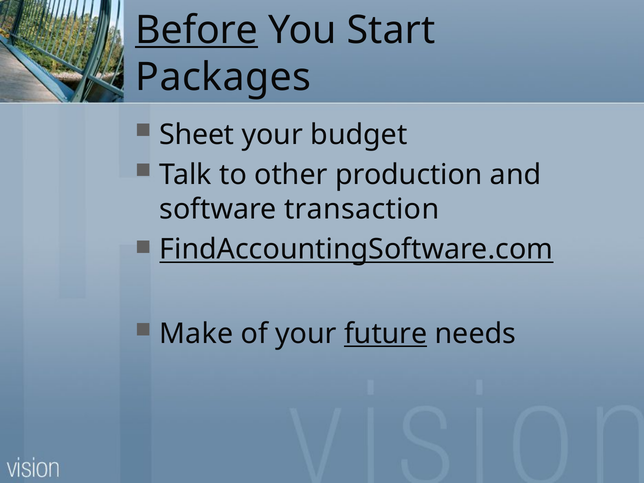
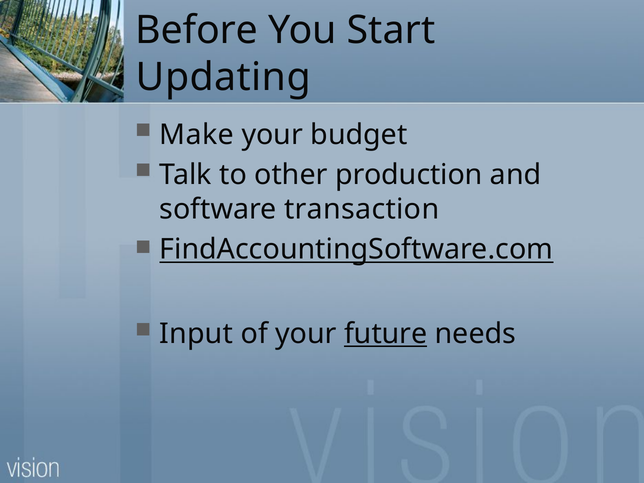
Before underline: present -> none
Packages: Packages -> Updating
Sheet: Sheet -> Make
Make: Make -> Input
